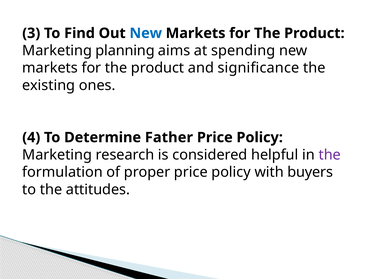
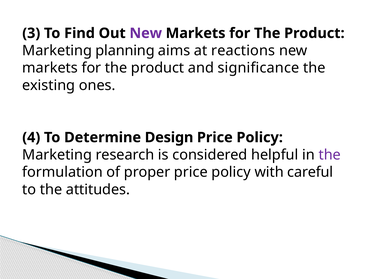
New at (146, 33) colour: blue -> purple
spending: spending -> reactions
Father: Father -> Design
buyers: buyers -> careful
